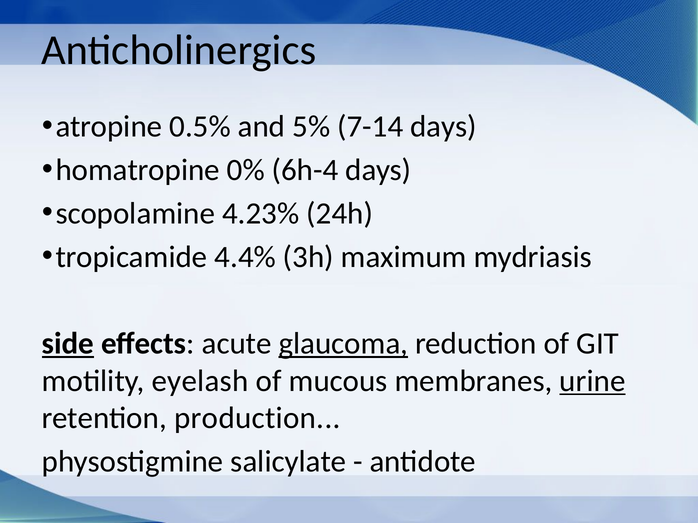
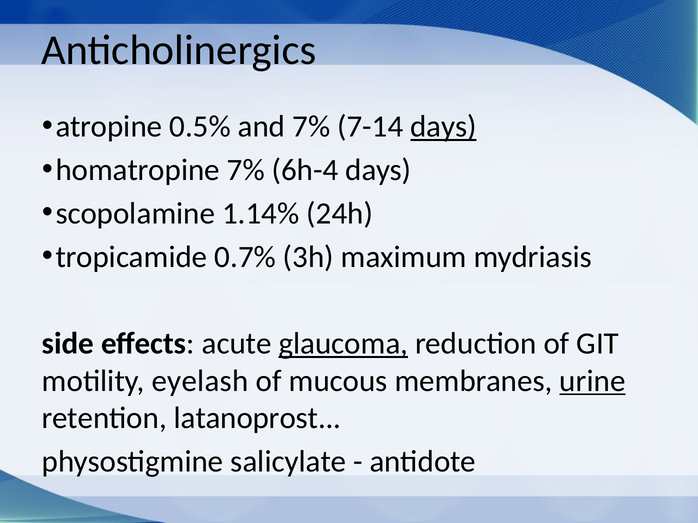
and 5%: 5% -> 7%
days at (443, 127) underline: none -> present
homatropine 0%: 0% -> 7%
4.23%: 4.23% -> 1.14%
4.4%: 4.4% -> 0.7%
side underline: present -> none
production: production -> latanoprost
